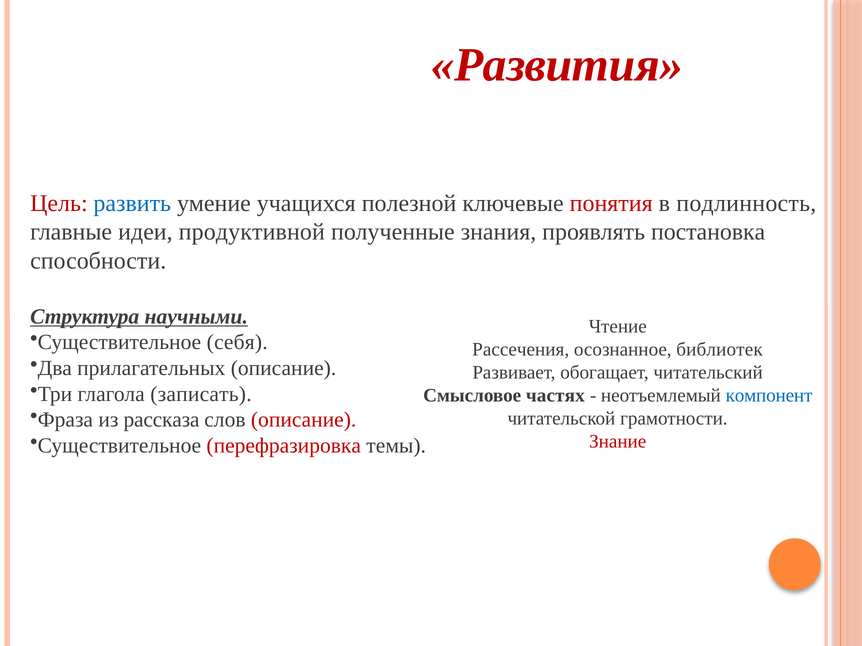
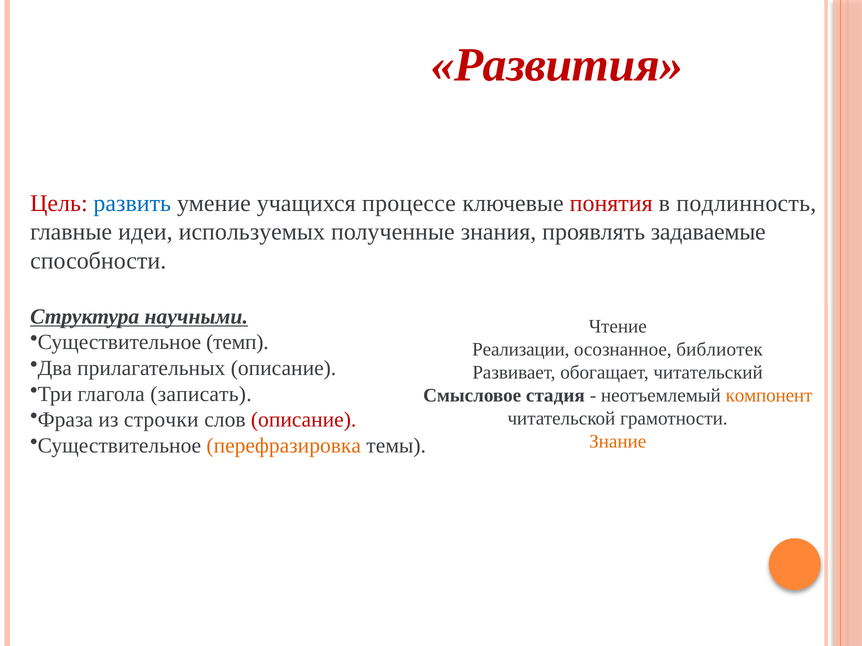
полезной: полезной -> процессе
продуктивной: продуктивной -> используемых
постановка: постановка -> задаваемые
себя: себя -> темп
Рассечения: Рассечения -> Реализации
частях: частях -> стадия
компонент colour: blue -> orange
рассказа: рассказа -> строчки
Знание colour: red -> orange
перефразировка colour: red -> orange
